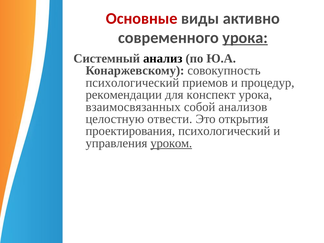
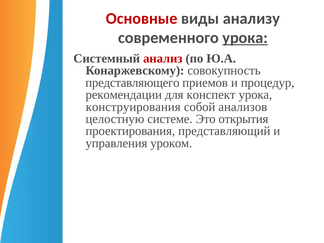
активно: активно -> анализу
анализ colour: black -> red
психологический at (132, 83): психологический -> представляющего
взаимосвязанных: взаимосвязанных -> конструирования
отвести: отвести -> системе
проектирования психологический: психологический -> представляющий
уроком underline: present -> none
